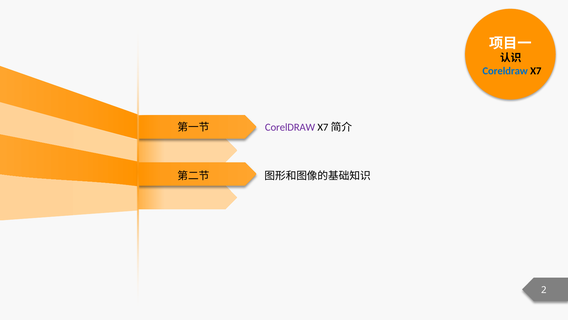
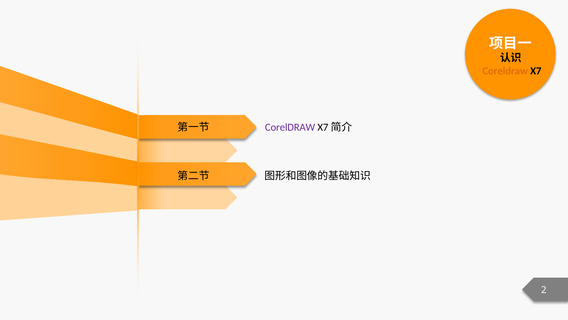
Coreldraw at (505, 71) colour: blue -> orange
